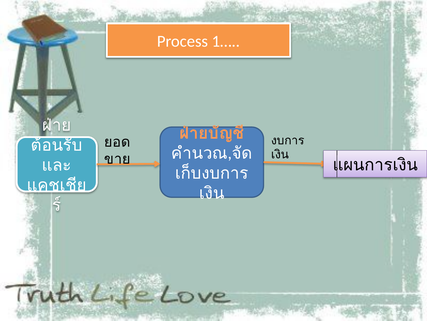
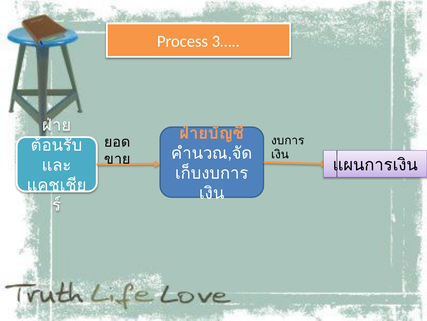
1…: 1… -> 3…
